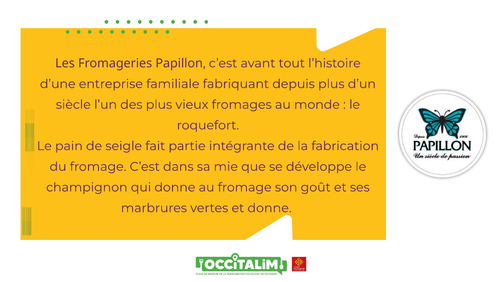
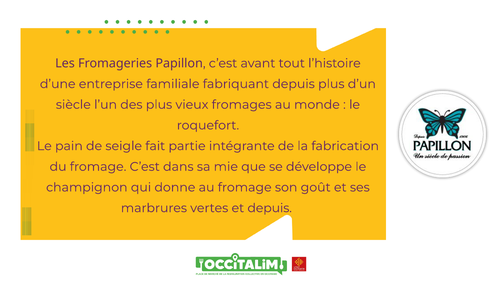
et donne: donne -> depuis
